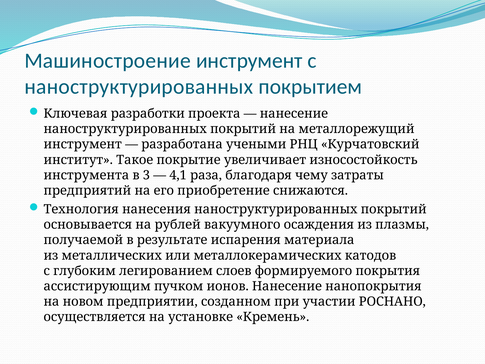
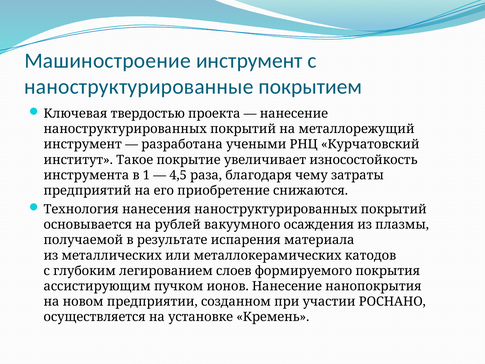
наноструктурированных at (139, 87): наноструктурированных -> наноструктурированные
разработки: разработки -> твердостью
3: 3 -> 1
4,1: 4,1 -> 4,5
